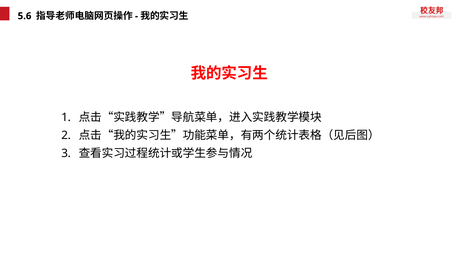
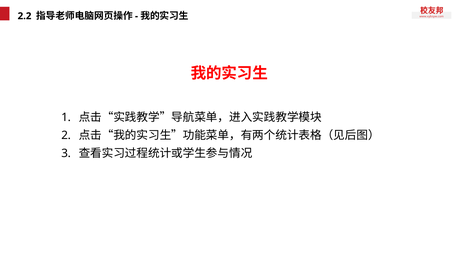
5.6: 5.6 -> 2.2
